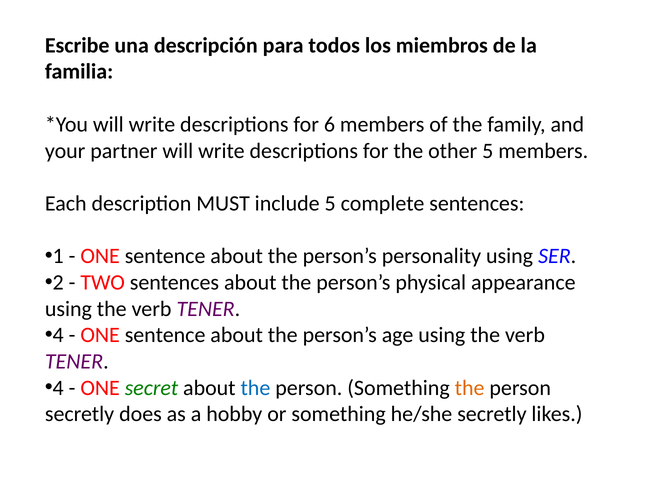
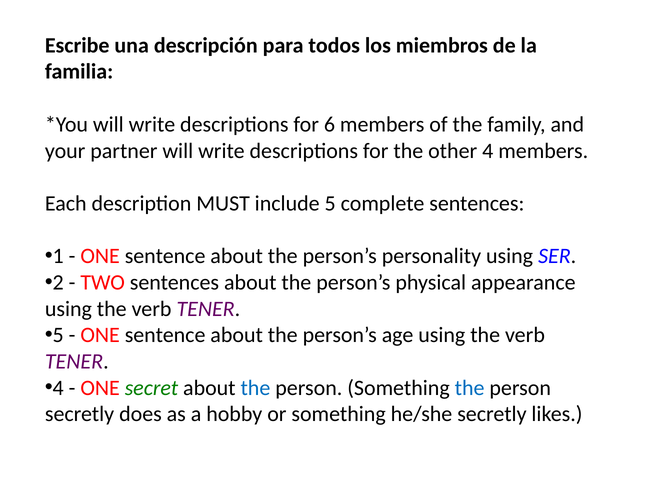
other 5: 5 -> 4
4 at (58, 335): 4 -> 5
the at (470, 388) colour: orange -> blue
